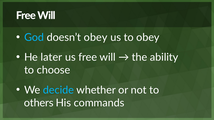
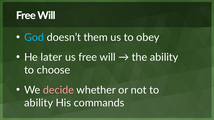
doesn’t obey: obey -> them
decide colour: light blue -> pink
others at (39, 103): others -> ability
